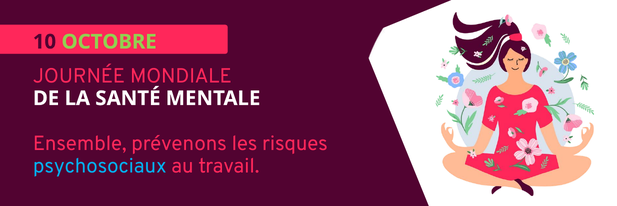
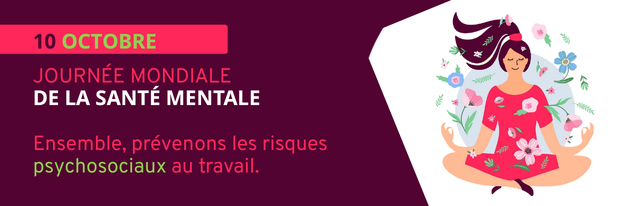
psychosociaux colour: light blue -> light green
